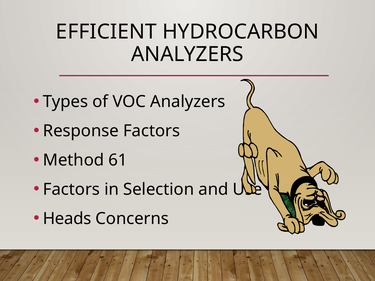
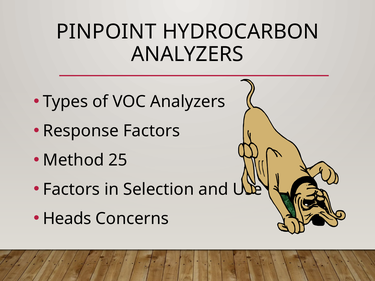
EFFICIENT: EFFICIENT -> PINPOINT
61: 61 -> 25
